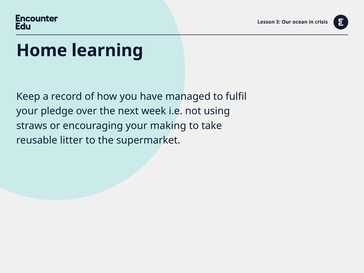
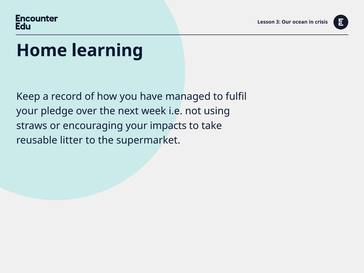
making: making -> impacts
